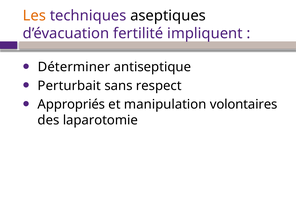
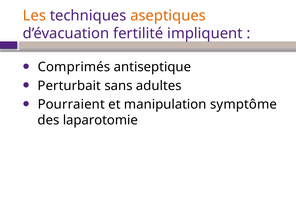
aseptiques colour: black -> orange
Déterminer: Déterminer -> Comprimés
respect: respect -> adultes
Appropriés: Appropriés -> Pourraient
volontaires: volontaires -> symptôme
